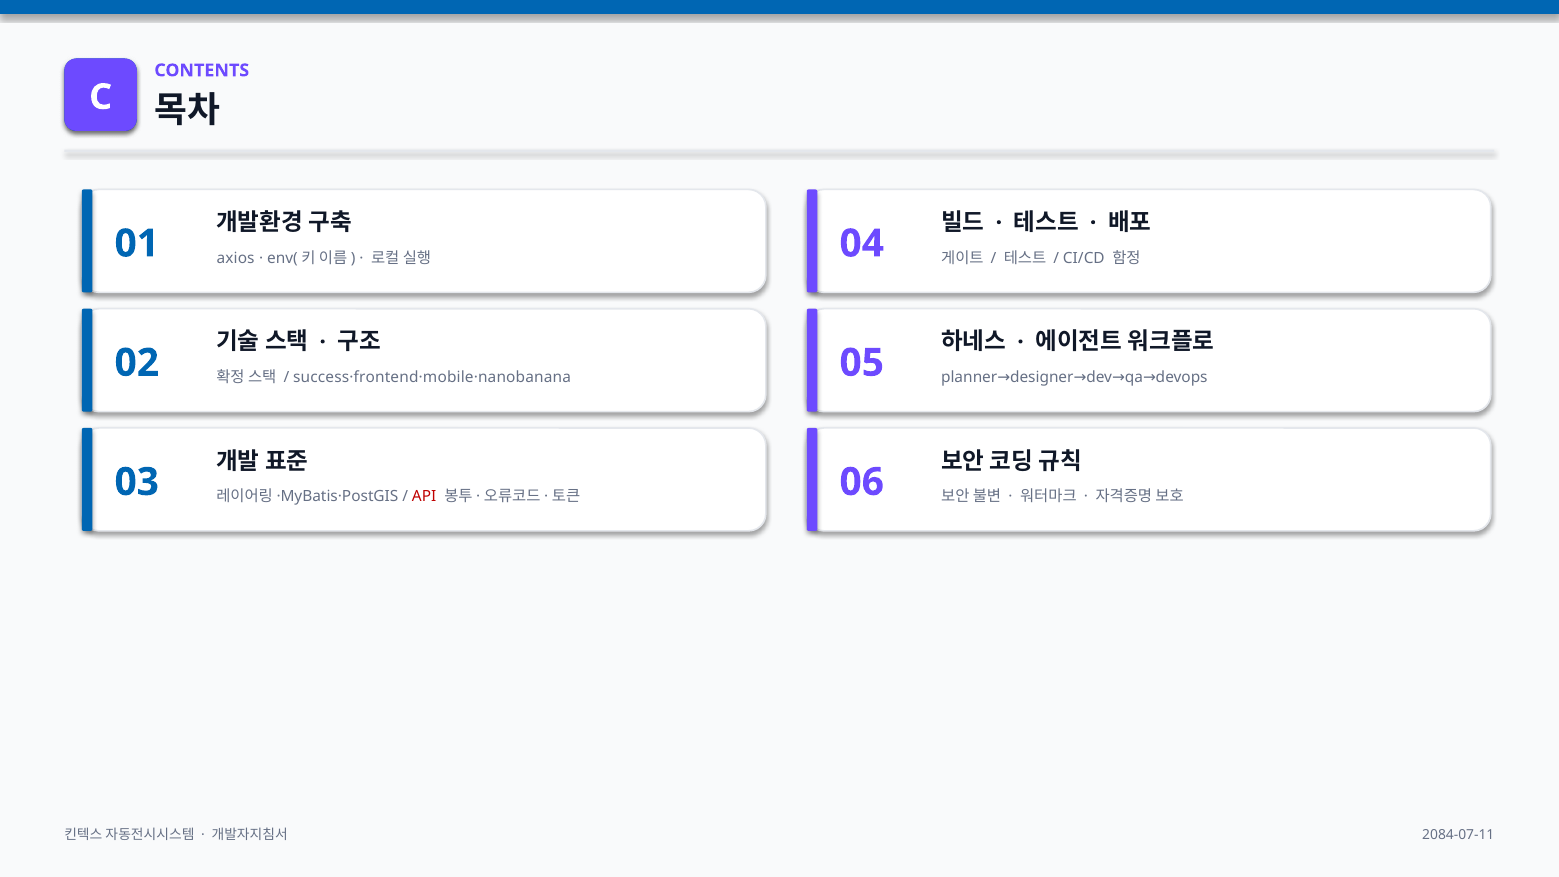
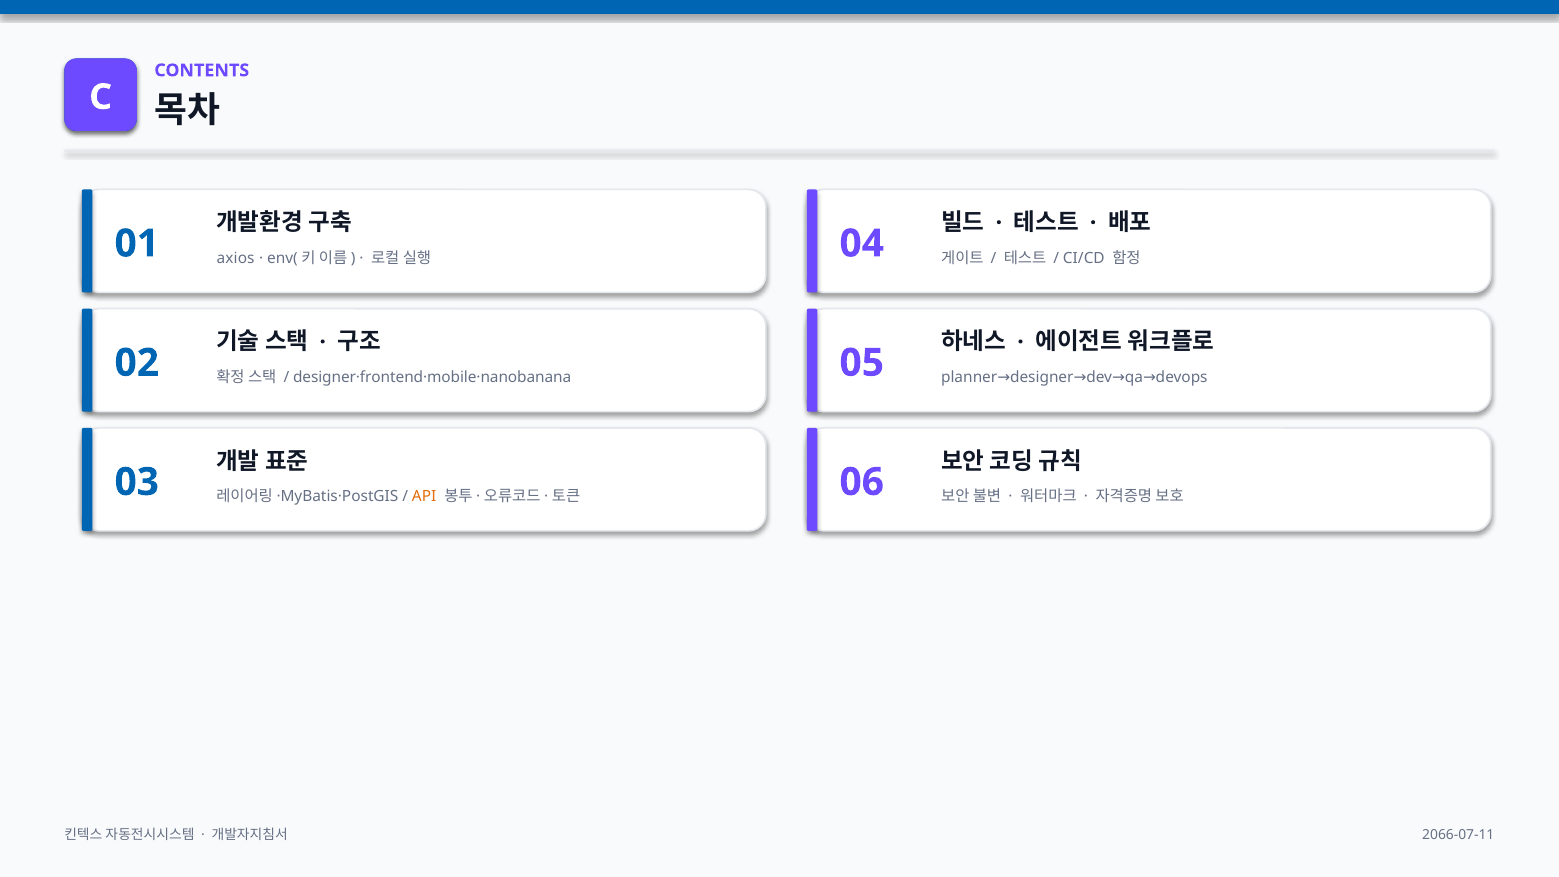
success·frontend·mobile·nanobanana: success·frontend·mobile·nanobanana -> designer·frontend·mobile·nanobanana
API colour: red -> orange
2084-07-11: 2084-07-11 -> 2066-07-11
